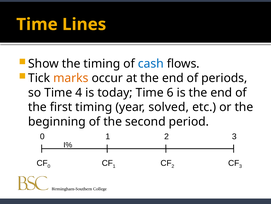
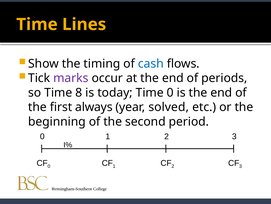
marks colour: orange -> purple
4: 4 -> 8
Time 6: 6 -> 0
first timing: timing -> always
